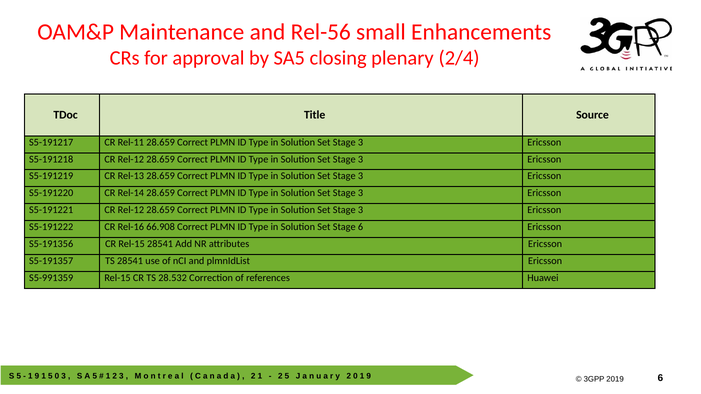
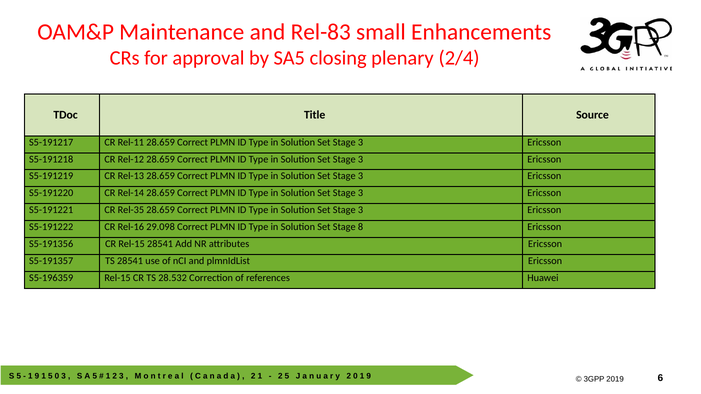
Rel-56: Rel-56 -> Rel-83
S5-191221 CR Rel-12: Rel-12 -> Rel-35
66.908: 66.908 -> 29.098
Stage 6: 6 -> 8
S5-991359: S5-991359 -> S5-196359
